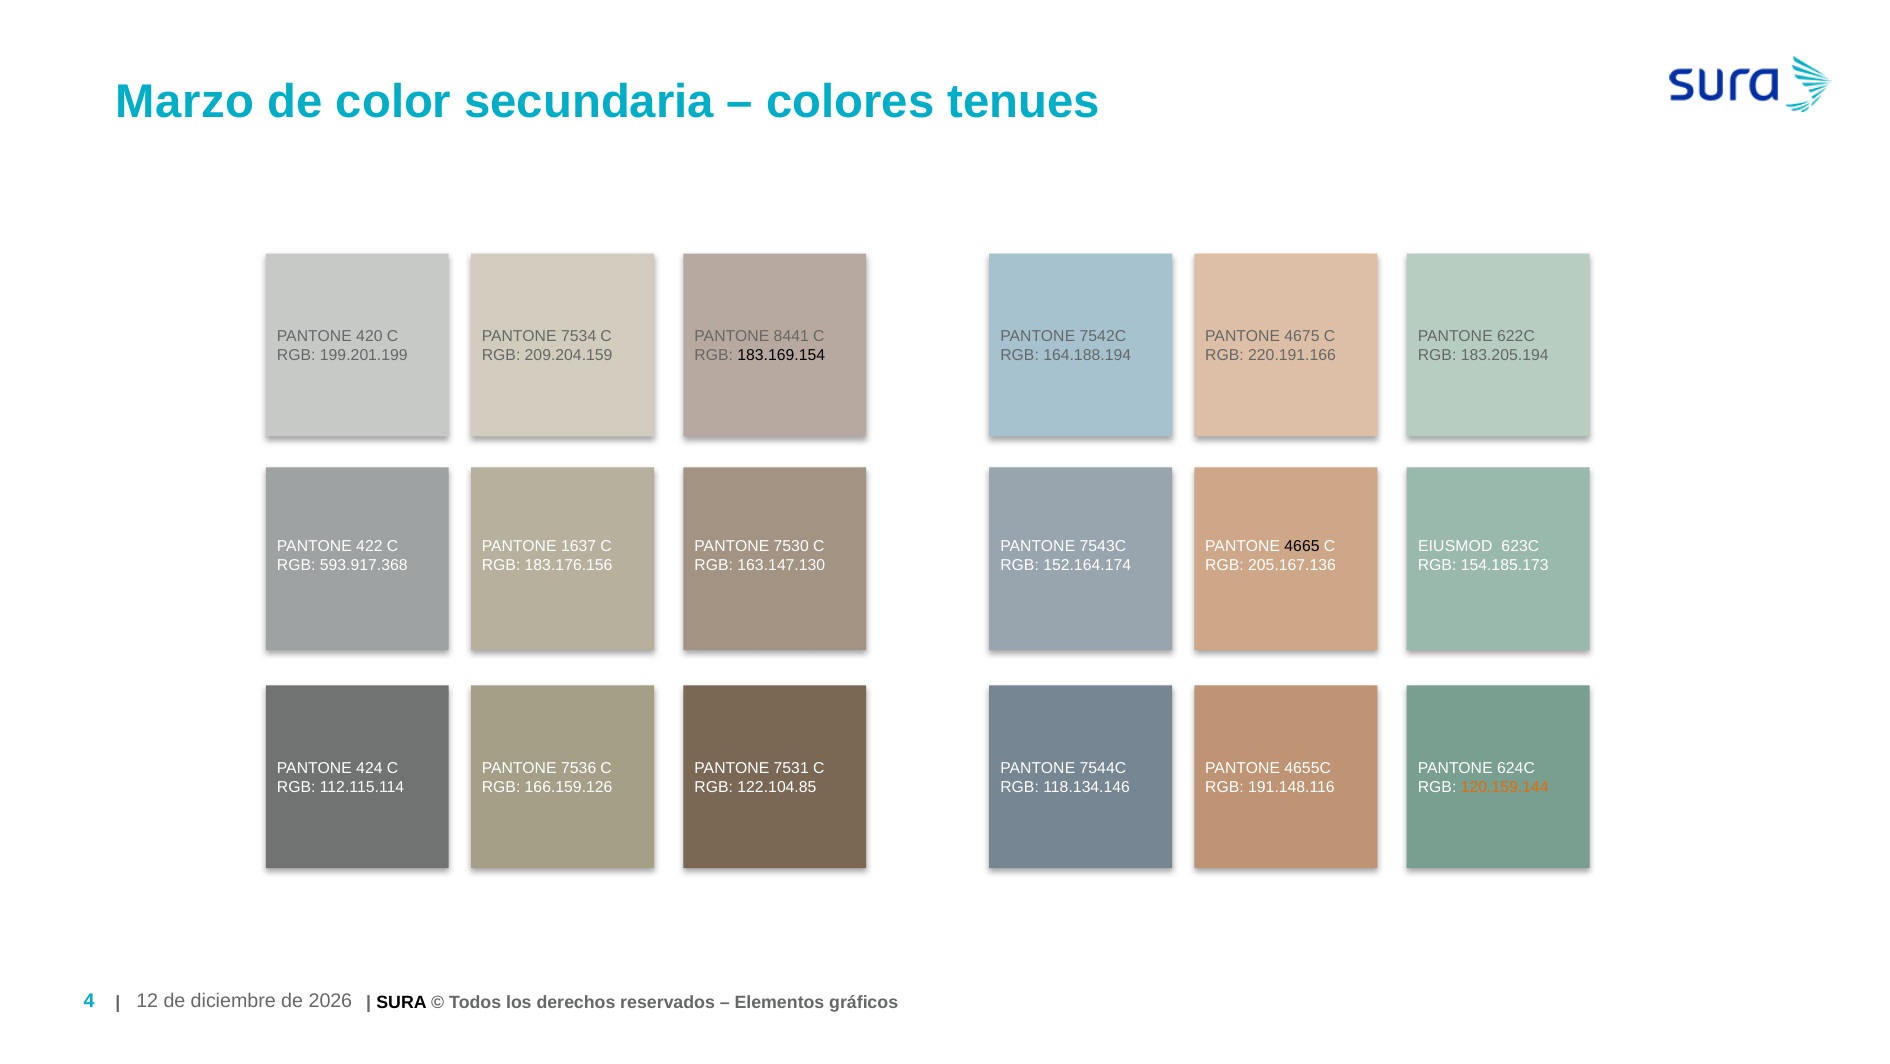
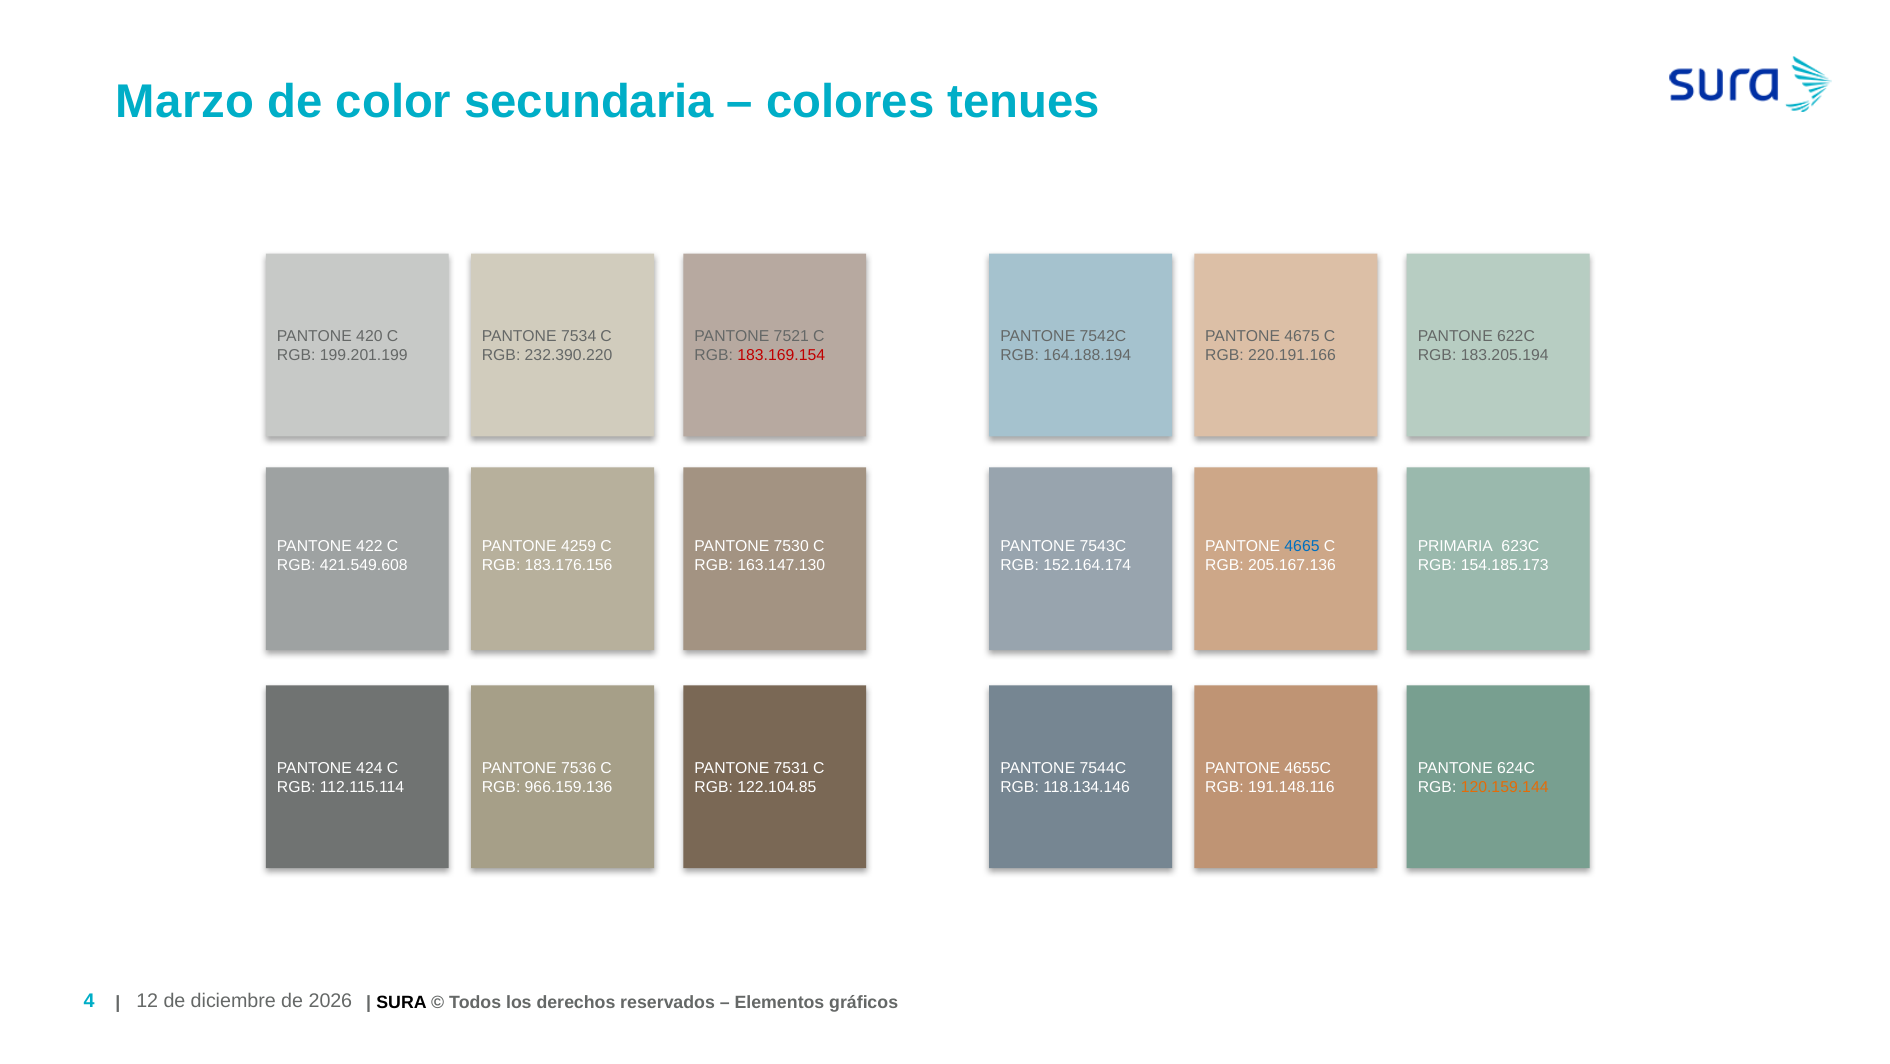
8441: 8441 -> 7521
209.204.159: 209.204.159 -> 232.390.220
183.169.154 colour: black -> red
1637: 1637 -> 4259
4665 colour: black -> blue
EIUSMOD: EIUSMOD -> PRIMARIA
593.917.368: 593.917.368 -> 421.549.608
166.159.126: 166.159.126 -> 966.159.136
